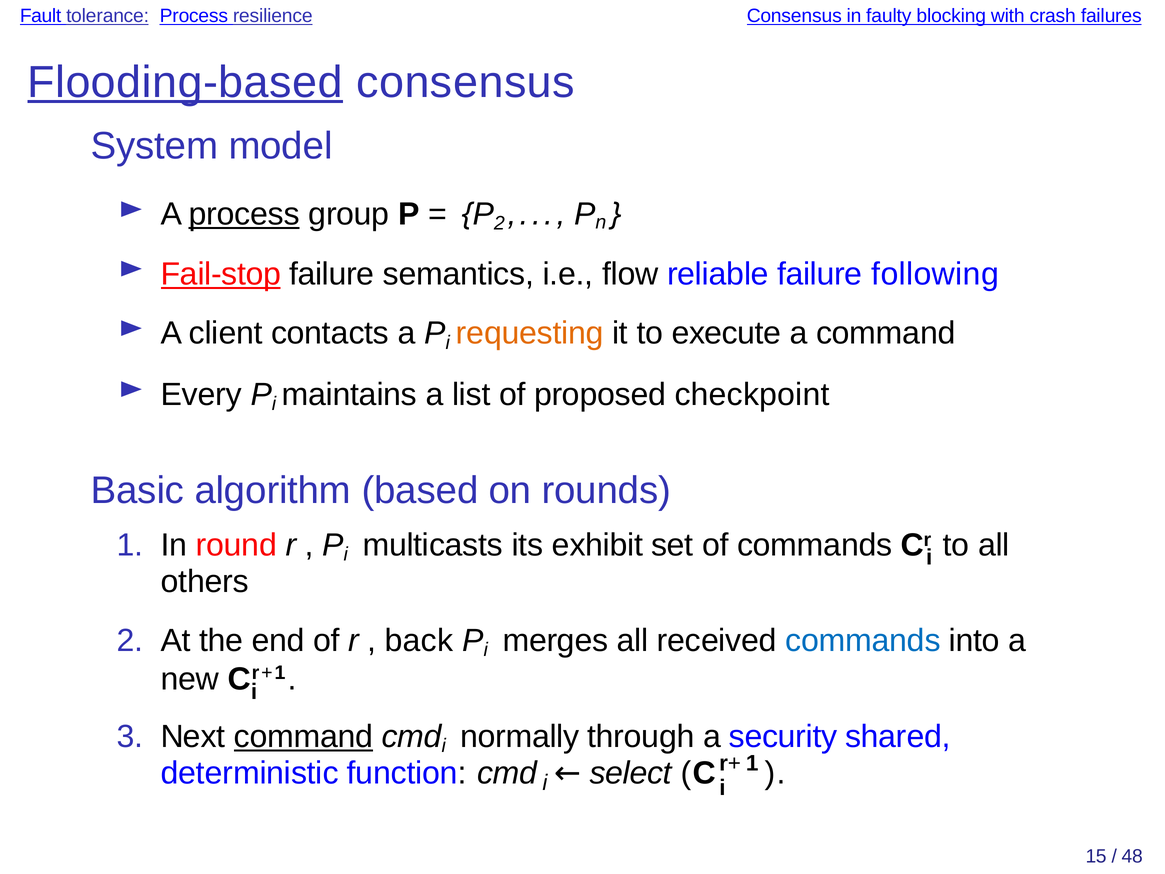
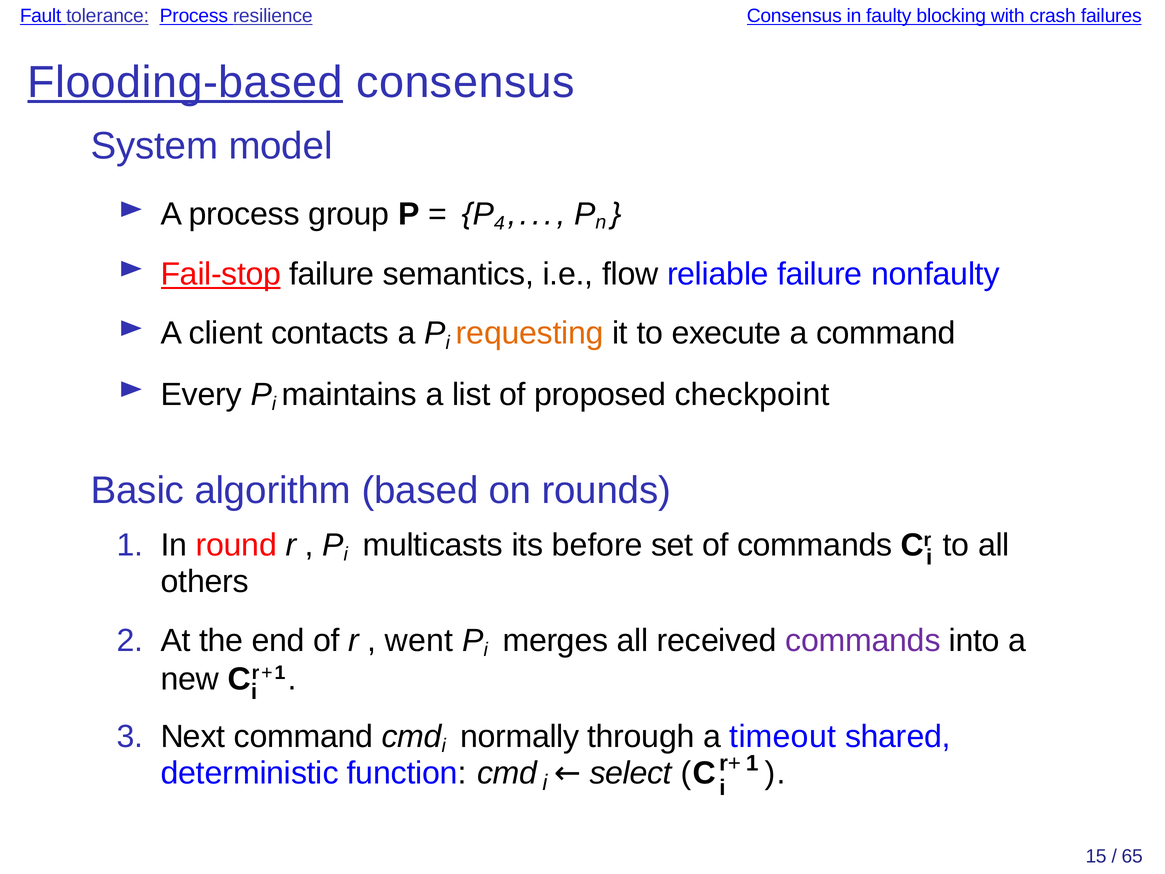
process at (244, 214) underline: present -> none
P 2: 2 -> 4
following: following -> nonfaulty
exhibit: exhibit -> before
back: back -> went
commands at (863, 641) colour: blue -> purple
command at (304, 737) underline: present -> none
security: security -> timeout
48: 48 -> 65
